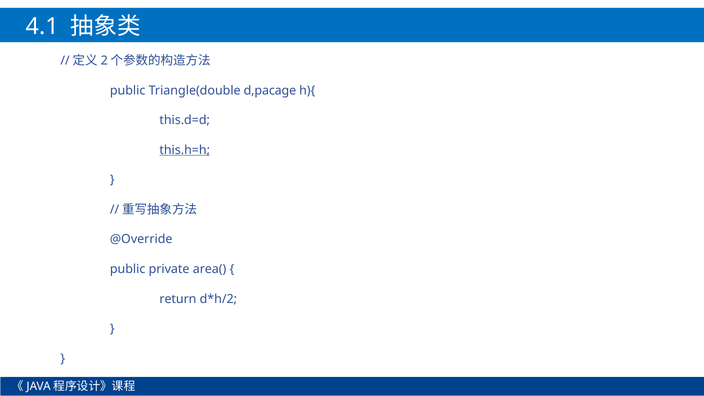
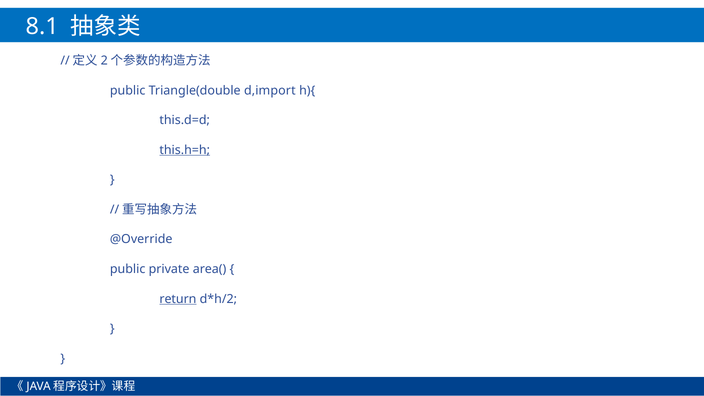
4.1: 4.1 -> 8.1
d,pacage: d,pacage -> d,import
return underline: none -> present
